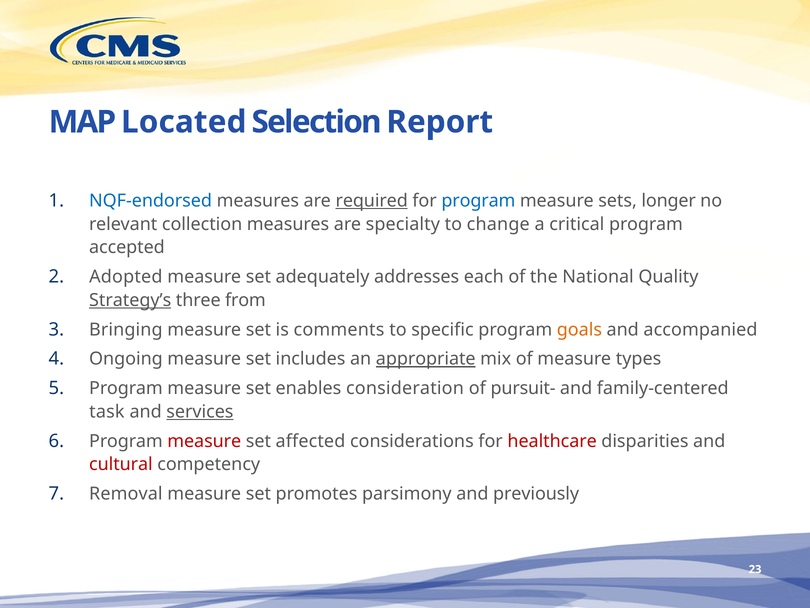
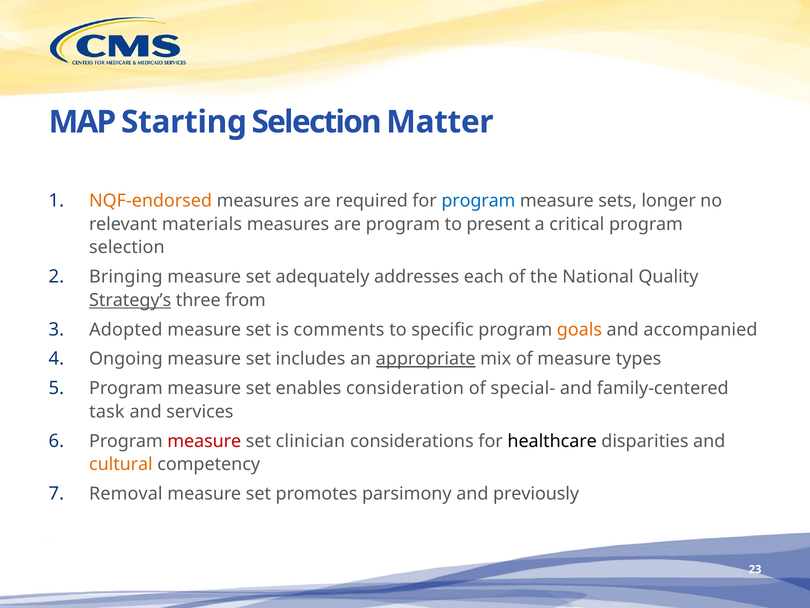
Located: Located -> Starting
Report: Report -> Matter
NQF-endorsed colour: blue -> orange
required underline: present -> none
collection: collection -> materials
are specialty: specialty -> program
change: change -> present
accepted at (127, 247): accepted -> selection
Adopted: Adopted -> Bringing
Bringing: Bringing -> Adopted
pursuit-: pursuit- -> special-
services underline: present -> none
affected: affected -> clinician
healthcare colour: red -> black
cultural colour: red -> orange
